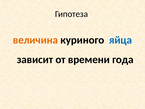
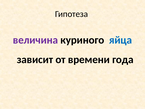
величина colour: orange -> purple
